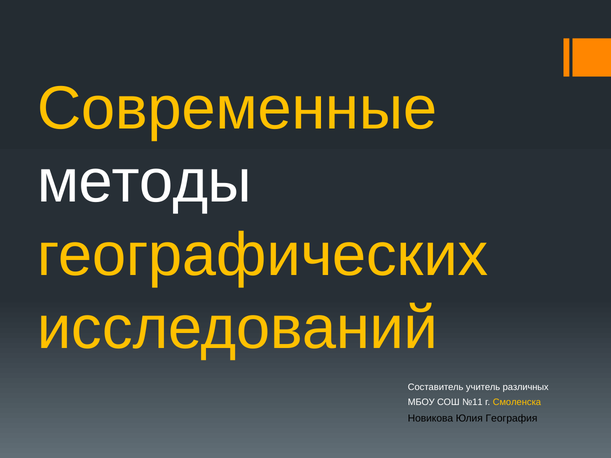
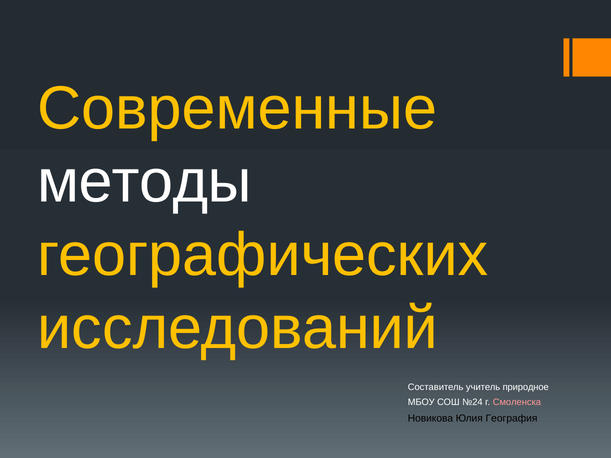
различных: различных -> природное
№11: №11 -> №24
Смоленска colour: yellow -> pink
